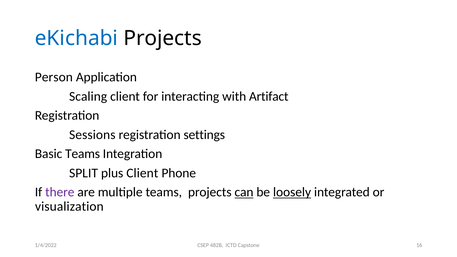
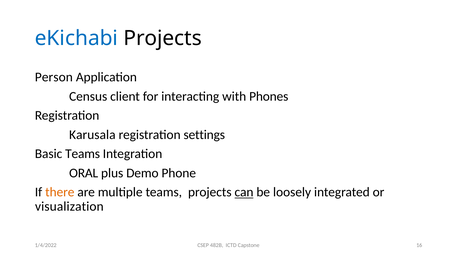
Scaling: Scaling -> Census
Artifact: Artifact -> Phones
Sessions: Sessions -> Karusala
SPLIT: SPLIT -> ORAL
plus Client: Client -> Demo
there colour: purple -> orange
loosely underline: present -> none
